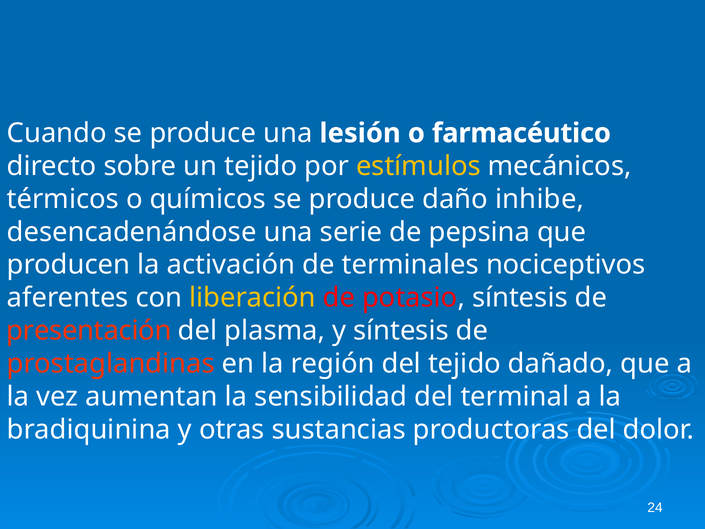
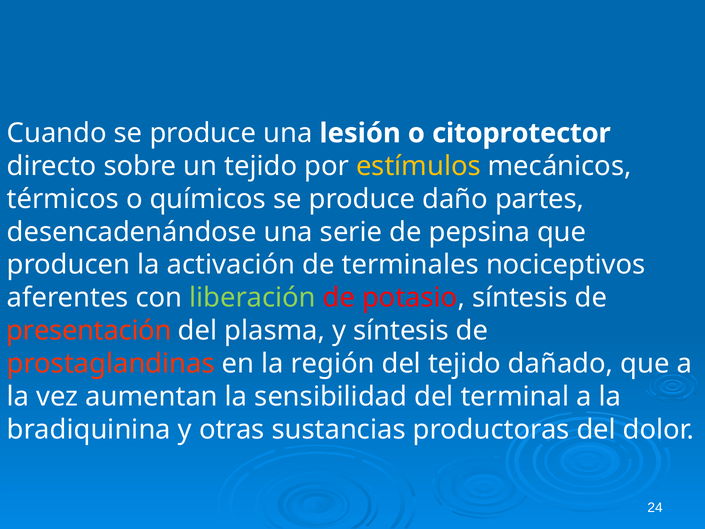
farmacéutico: farmacéutico -> citoprotector
inhibe: inhibe -> partes
liberación colour: yellow -> light green
